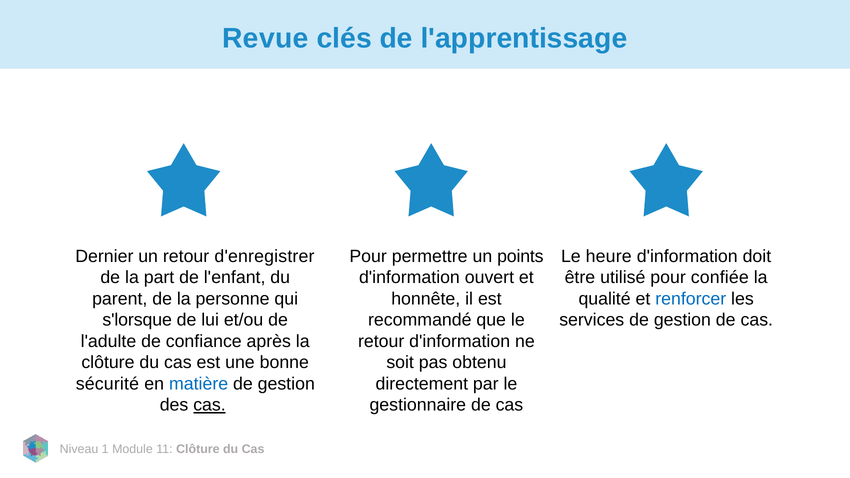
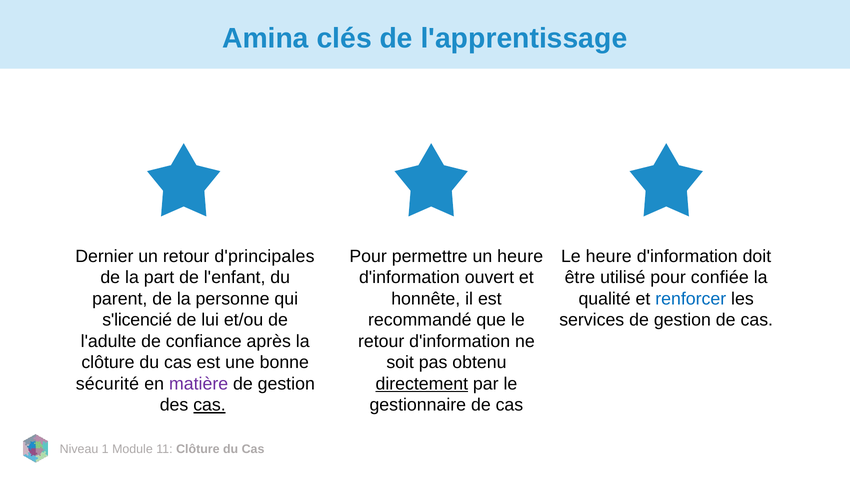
Revue: Revue -> Amina
d'enregistrer: d'enregistrer -> d'principales
un points: points -> heure
s'lorsque: s'lorsque -> s'licencié
matière colour: blue -> purple
directement underline: none -> present
